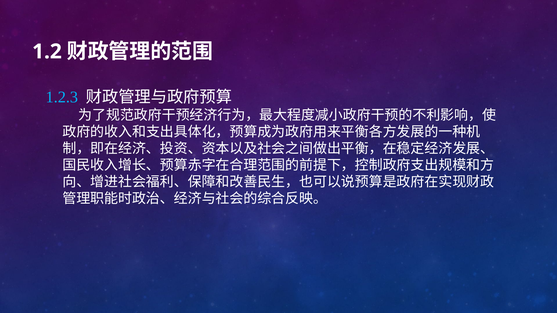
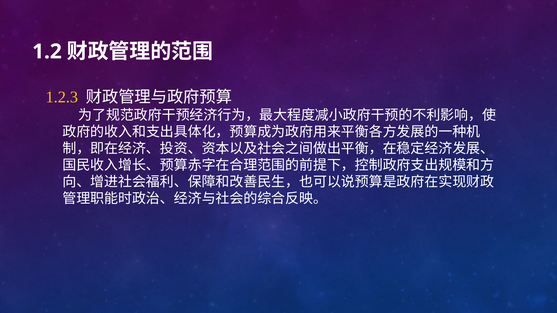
1.2.3 colour: light blue -> yellow
